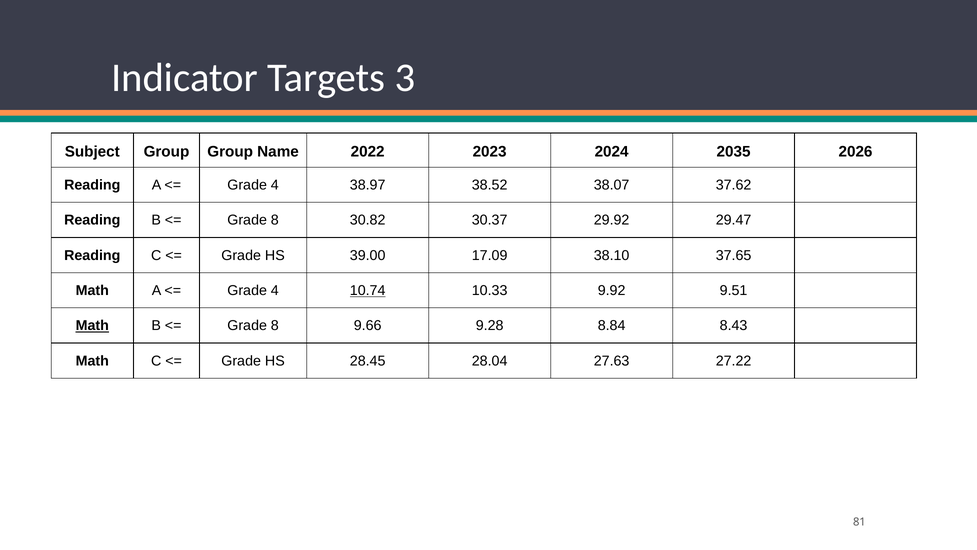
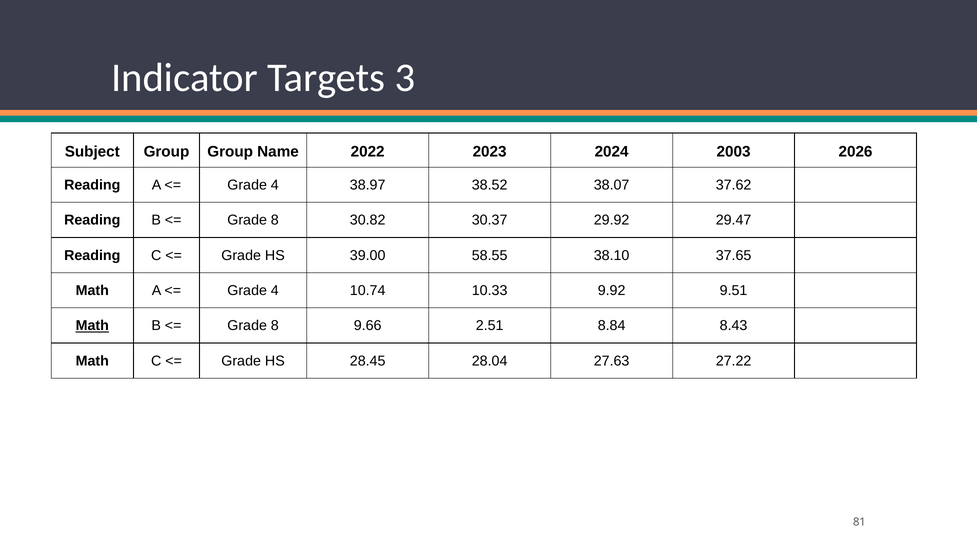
2035: 2035 -> 2003
17.09: 17.09 -> 58.55
10.74 underline: present -> none
9.28: 9.28 -> 2.51
